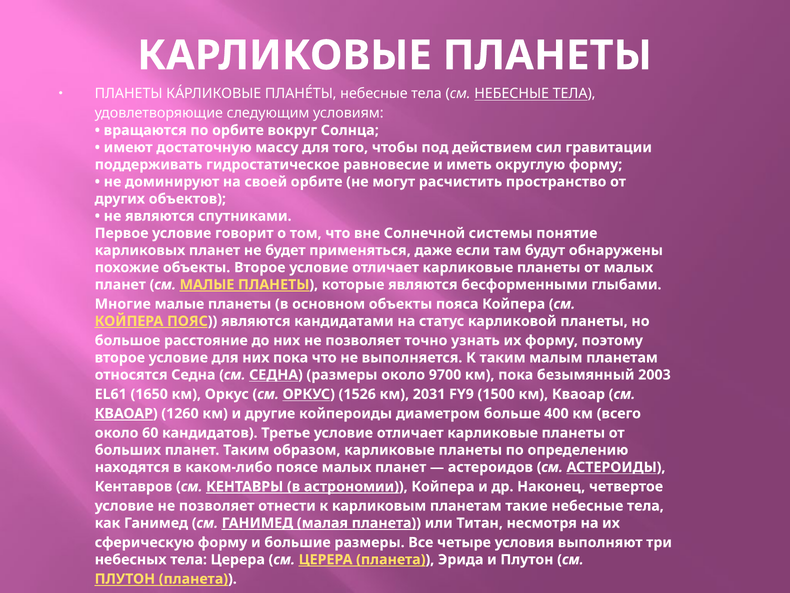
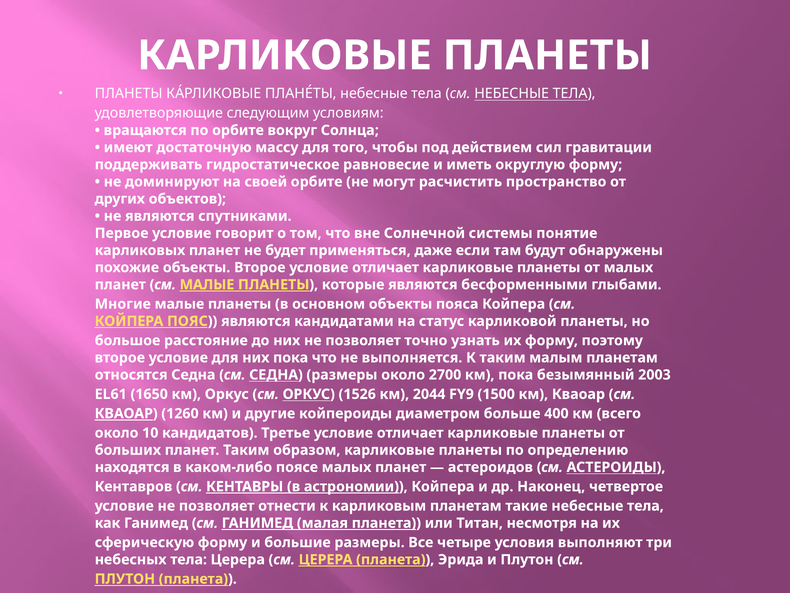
9700: 9700 -> 2700
2031: 2031 -> 2044
60: 60 -> 10
